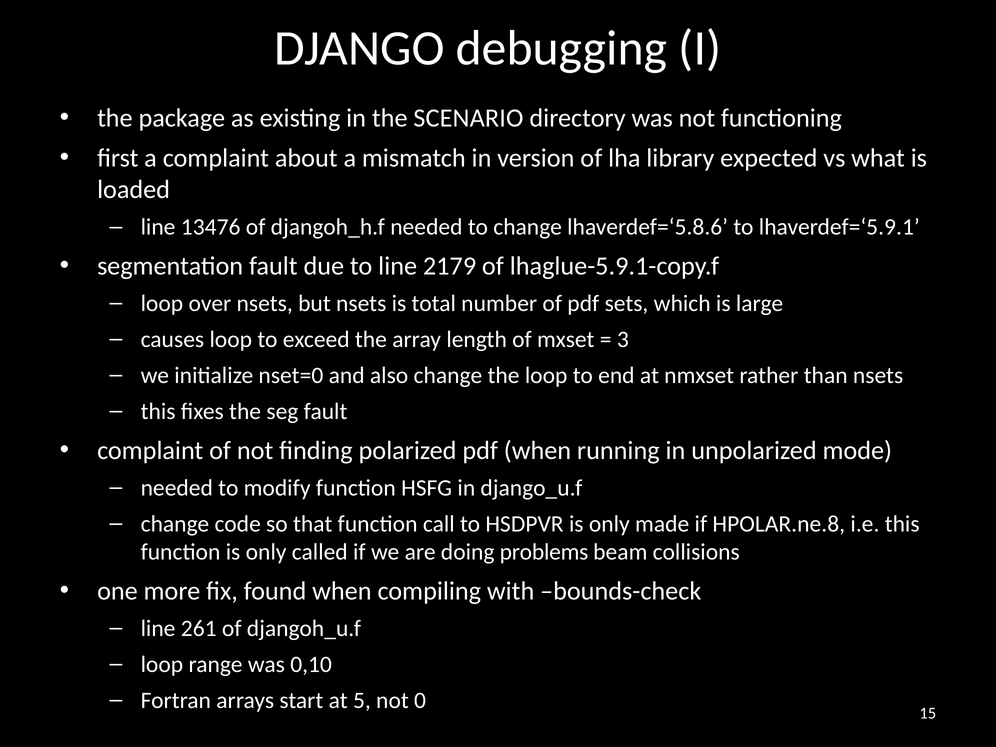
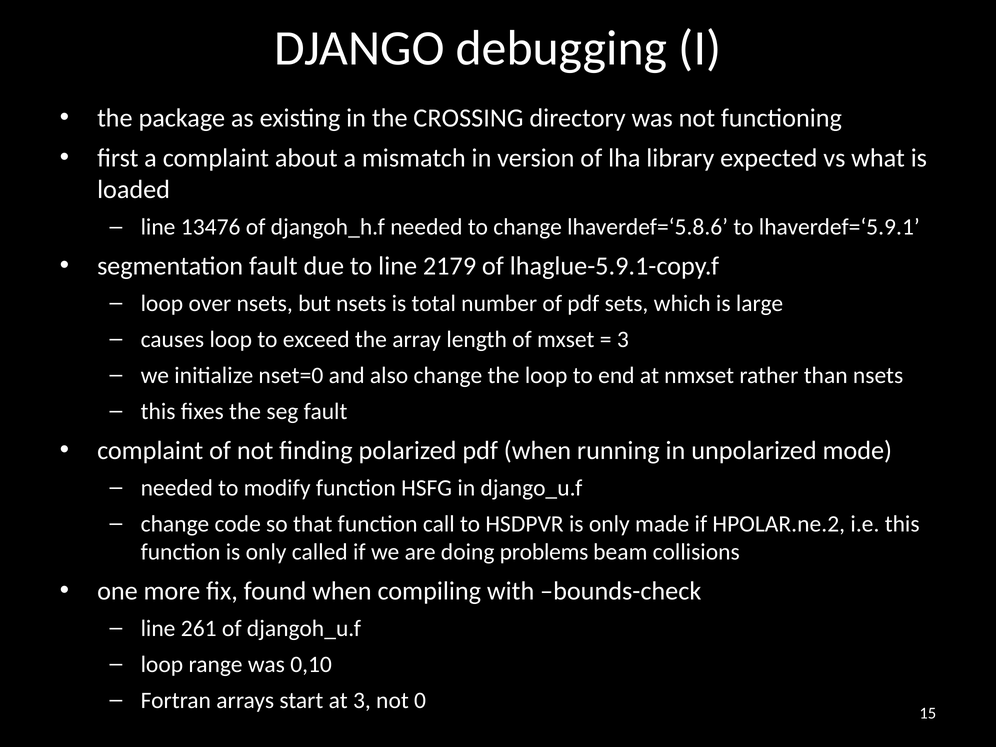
SCENARIO: SCENARIO -> CROSSING
HPOLAR.ne.8: HPOLAR.ne.8 -> HPOLAR.ne.2
at 5: 5 -> 3
